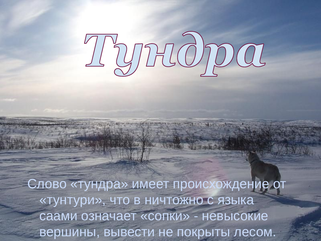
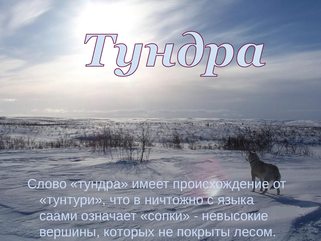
вывести: вывести -> которых
